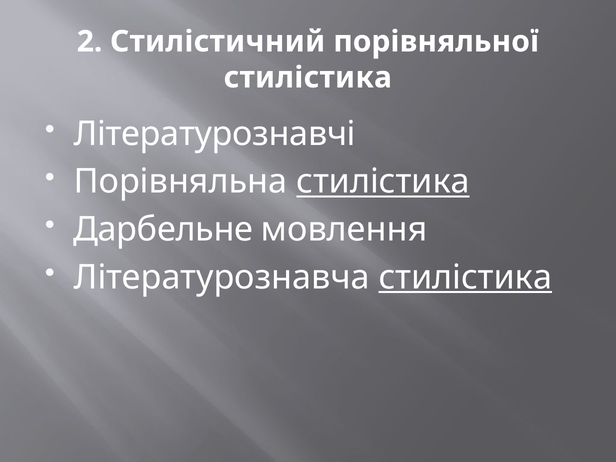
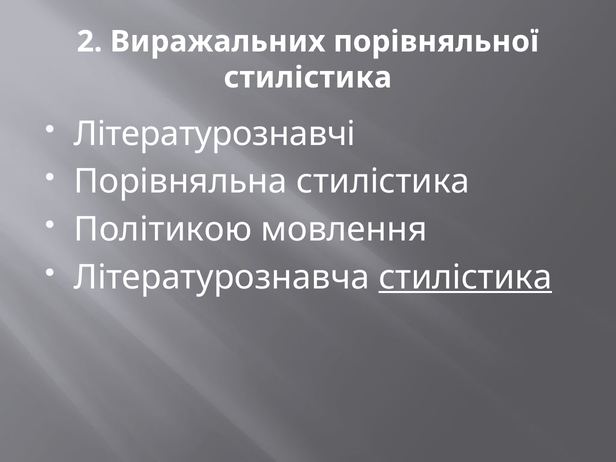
Стилістичний: Стилістичний -> Виражальних
стилістика at (383, 182) underline: present -> none
Дарбельне: Дарбельне -> Політикою
